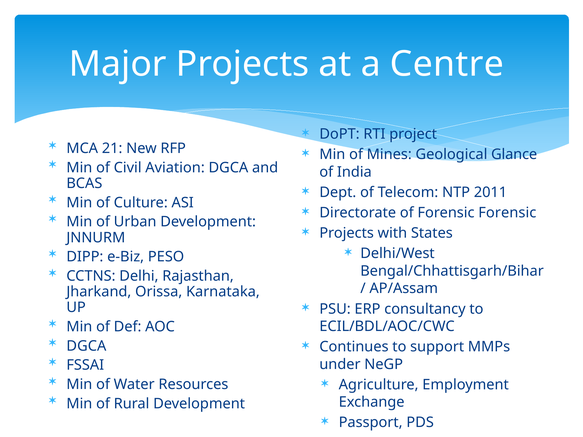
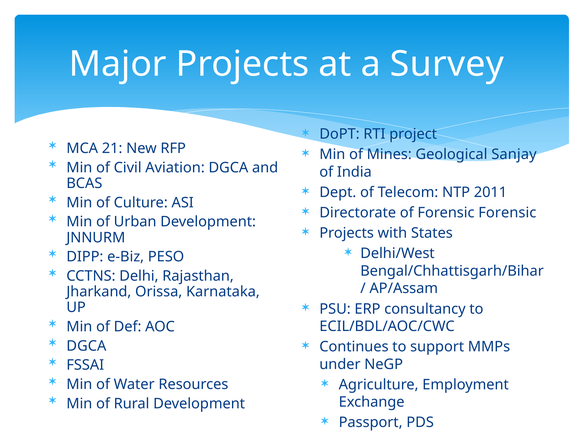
Centre: Centre -> Survey
Glance: Glance -> Sanjay
